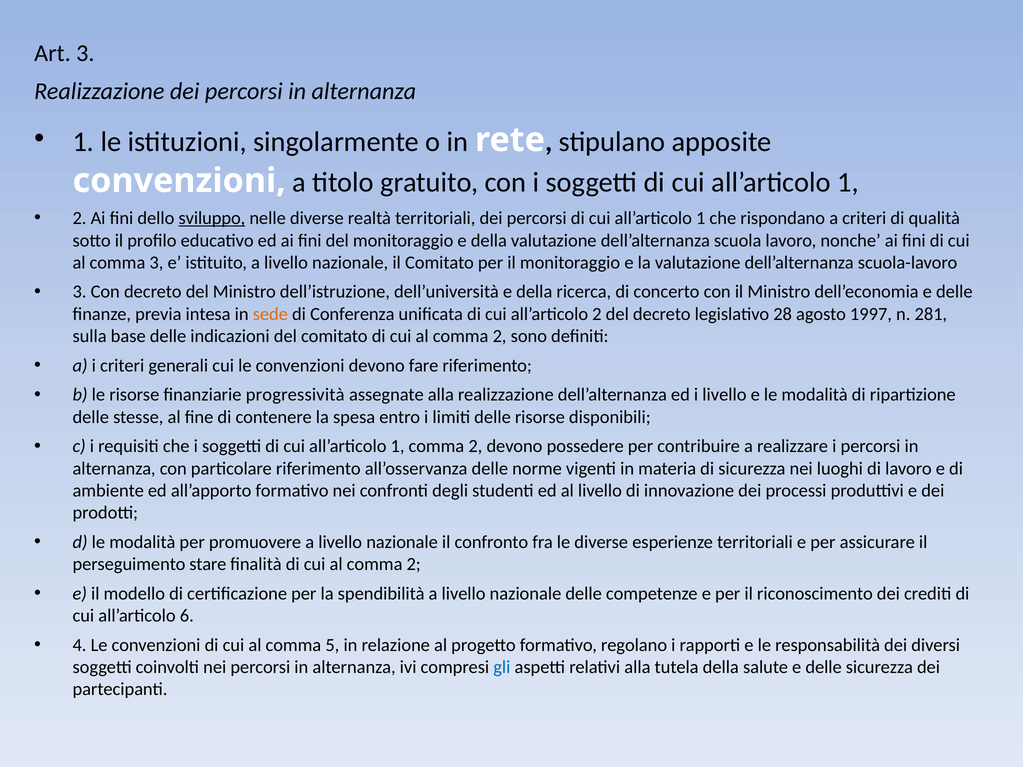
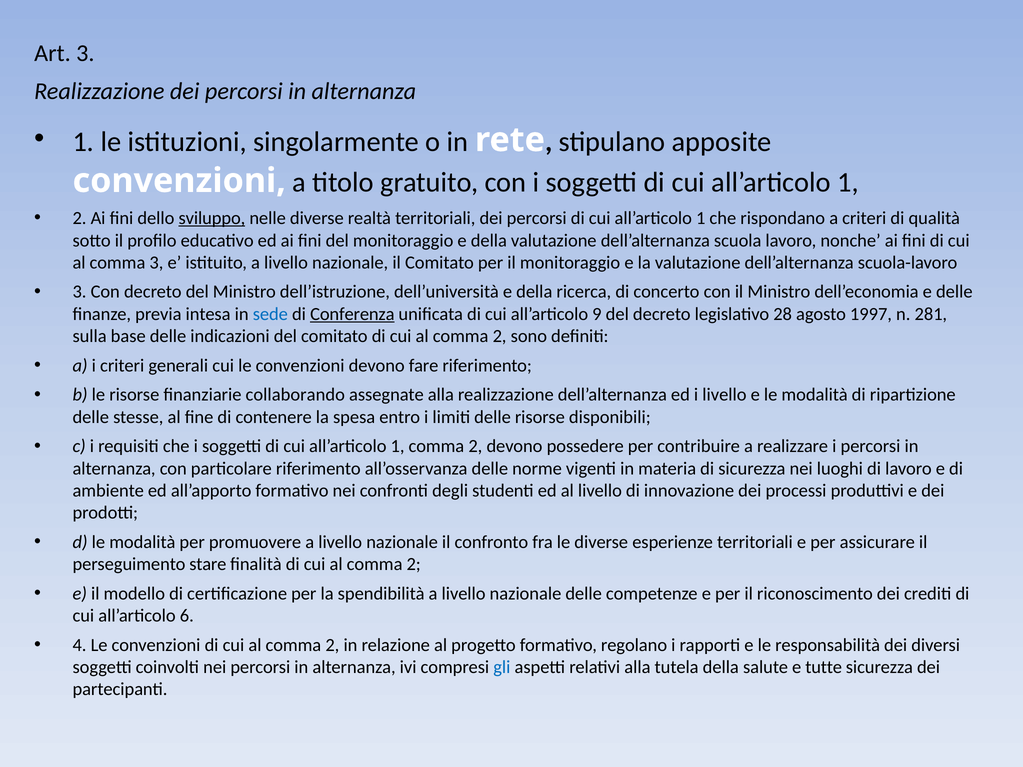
sede colour: orange -> blue
Conferenza underline: none -> present
all’articolo 2: 2 -> 9
progressività: progressività -> collaborando
5 at (332, 645): 5 -> 2
salute e delle: delle -> tutte
